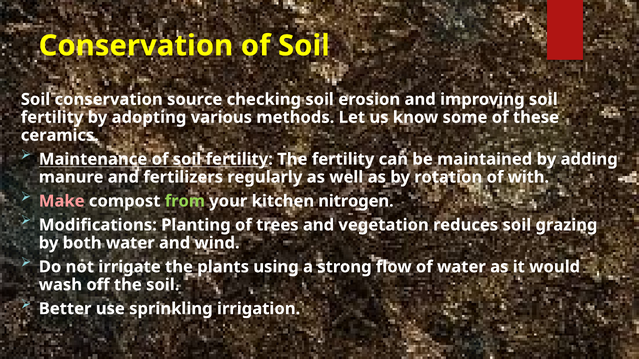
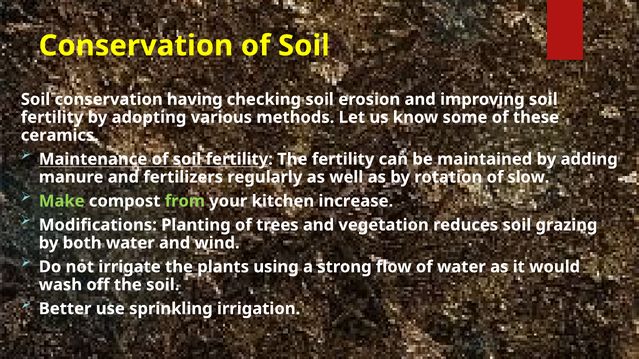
source: source -> having
with: with -> slow
Make colour: pink -> light green
nitrogen: nitrogen -> increase
